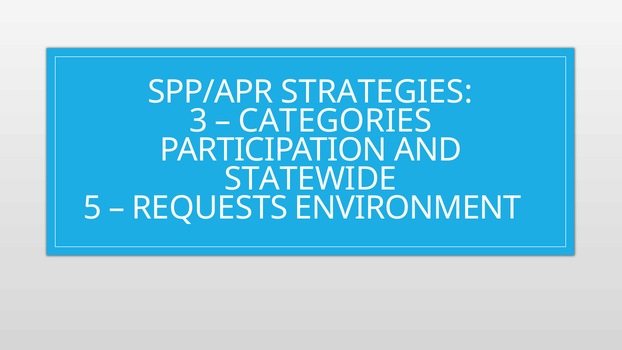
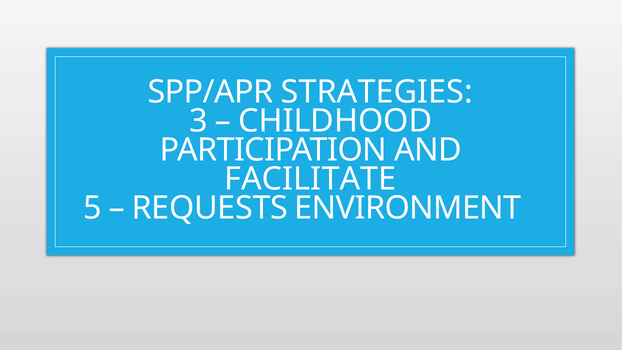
CATEGORIES: CATEGORIES -> CHILDHOOD
STATEWIDE: STATEWIDE -> FACILITATE
